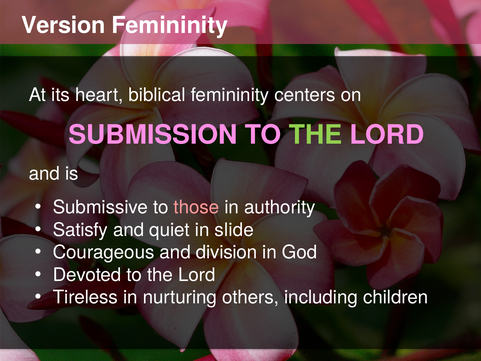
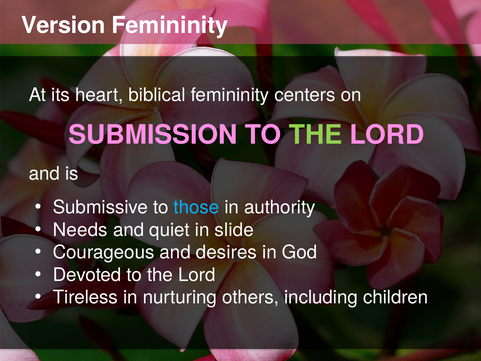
those colour: pink -> light blue
Satisfy: Satisfy -> Needs
division: division -> desires
